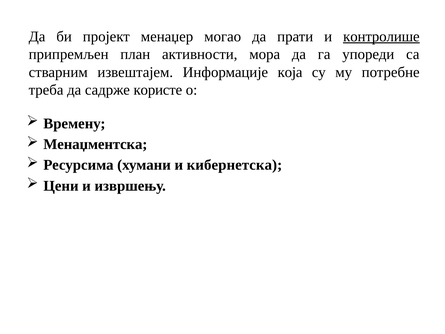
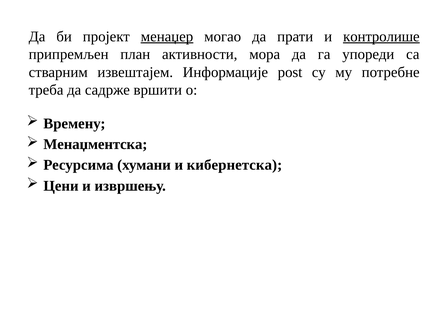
менаџер underline: none -> present
која: која -> post
користе: користе -> вршити
